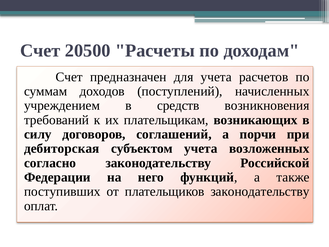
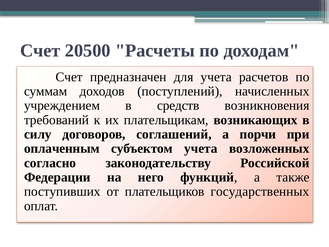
дебиторская: дебиторская -> оплаченным
плательщиков законодательству: законодательству -> государственных
